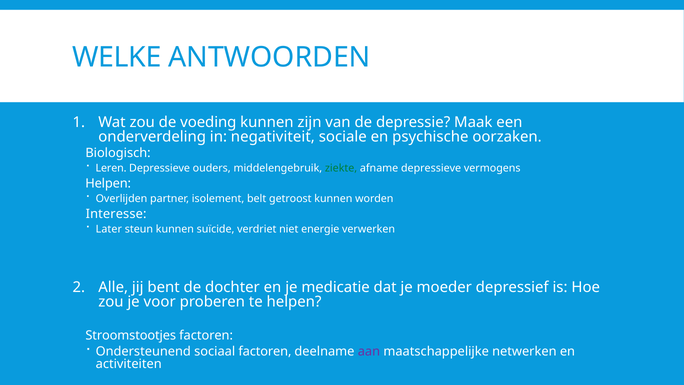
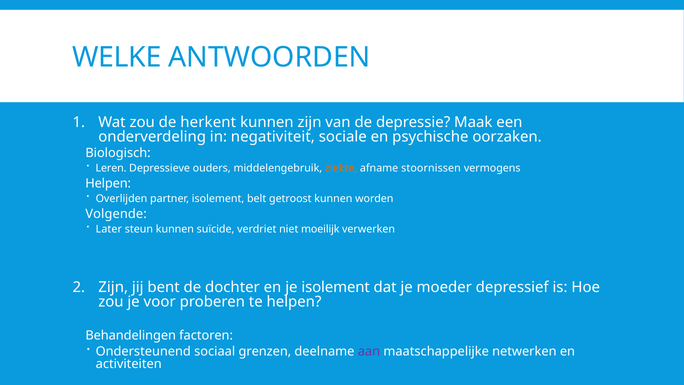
voeding: voeding -> herkent
ziekte colour: green -> orange
afname depressieve: depressieve -> stoornissen
Interesse: Interesse -> Volgende
energie: energie -> moeilijk
Alle at (113, 287): Alle -> Zijn
je medicatie: medicatie -> isolement
Stroomstootjes: Stroomstootjes -> Behandelingen
sociaal factoren: factoren -> grenzen
